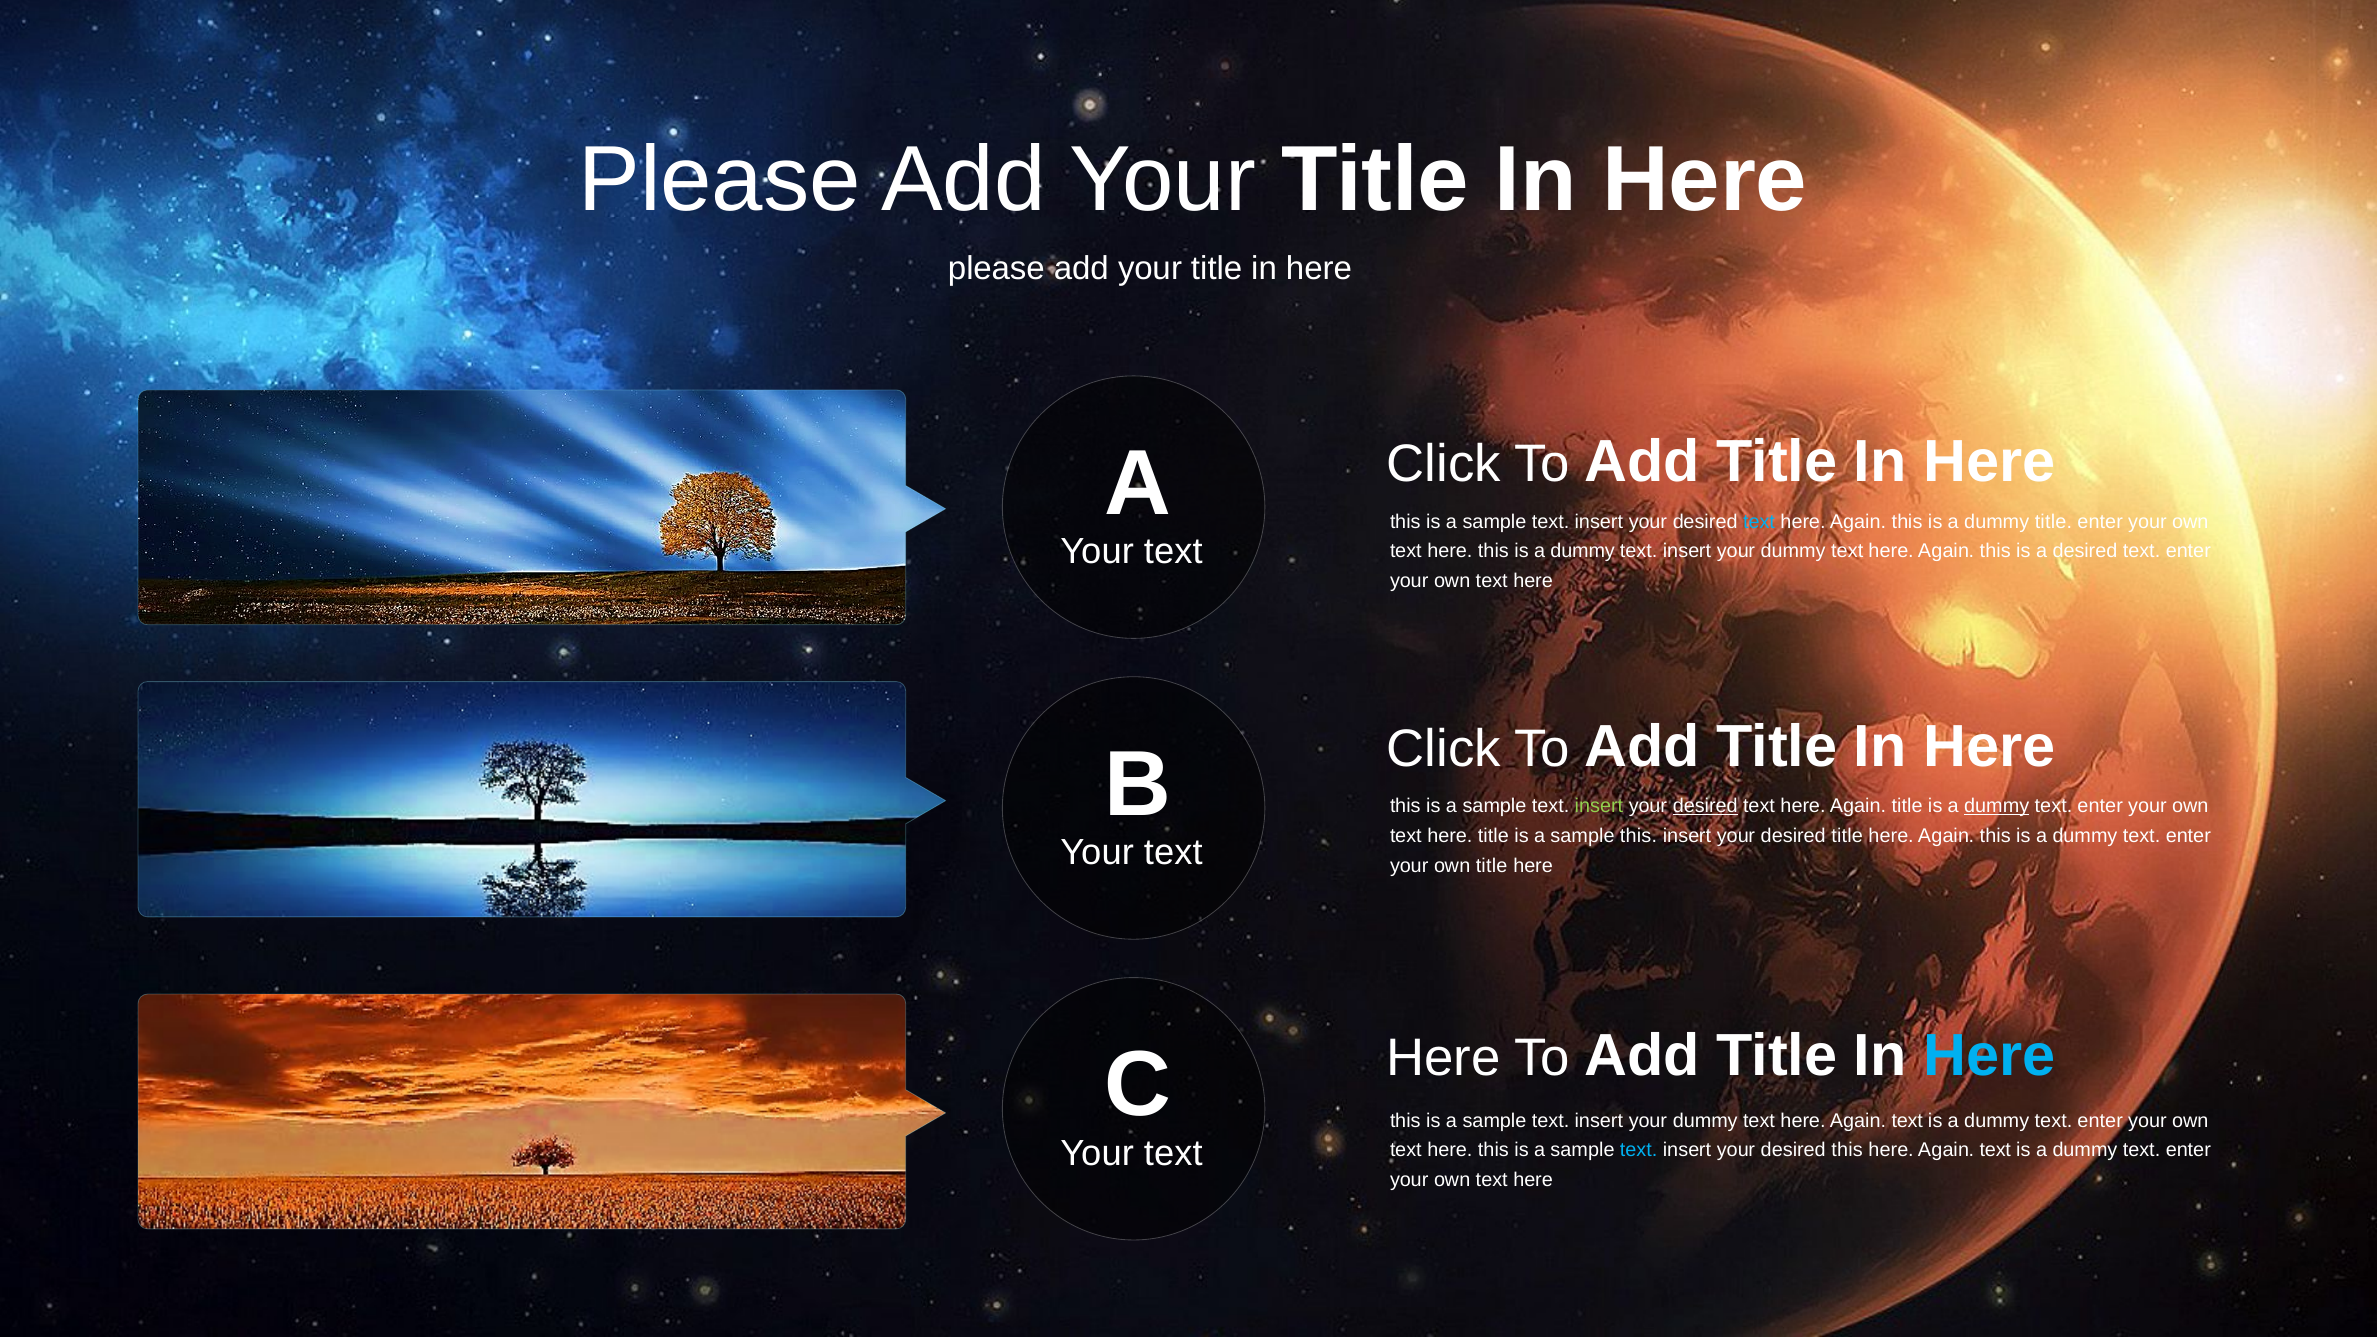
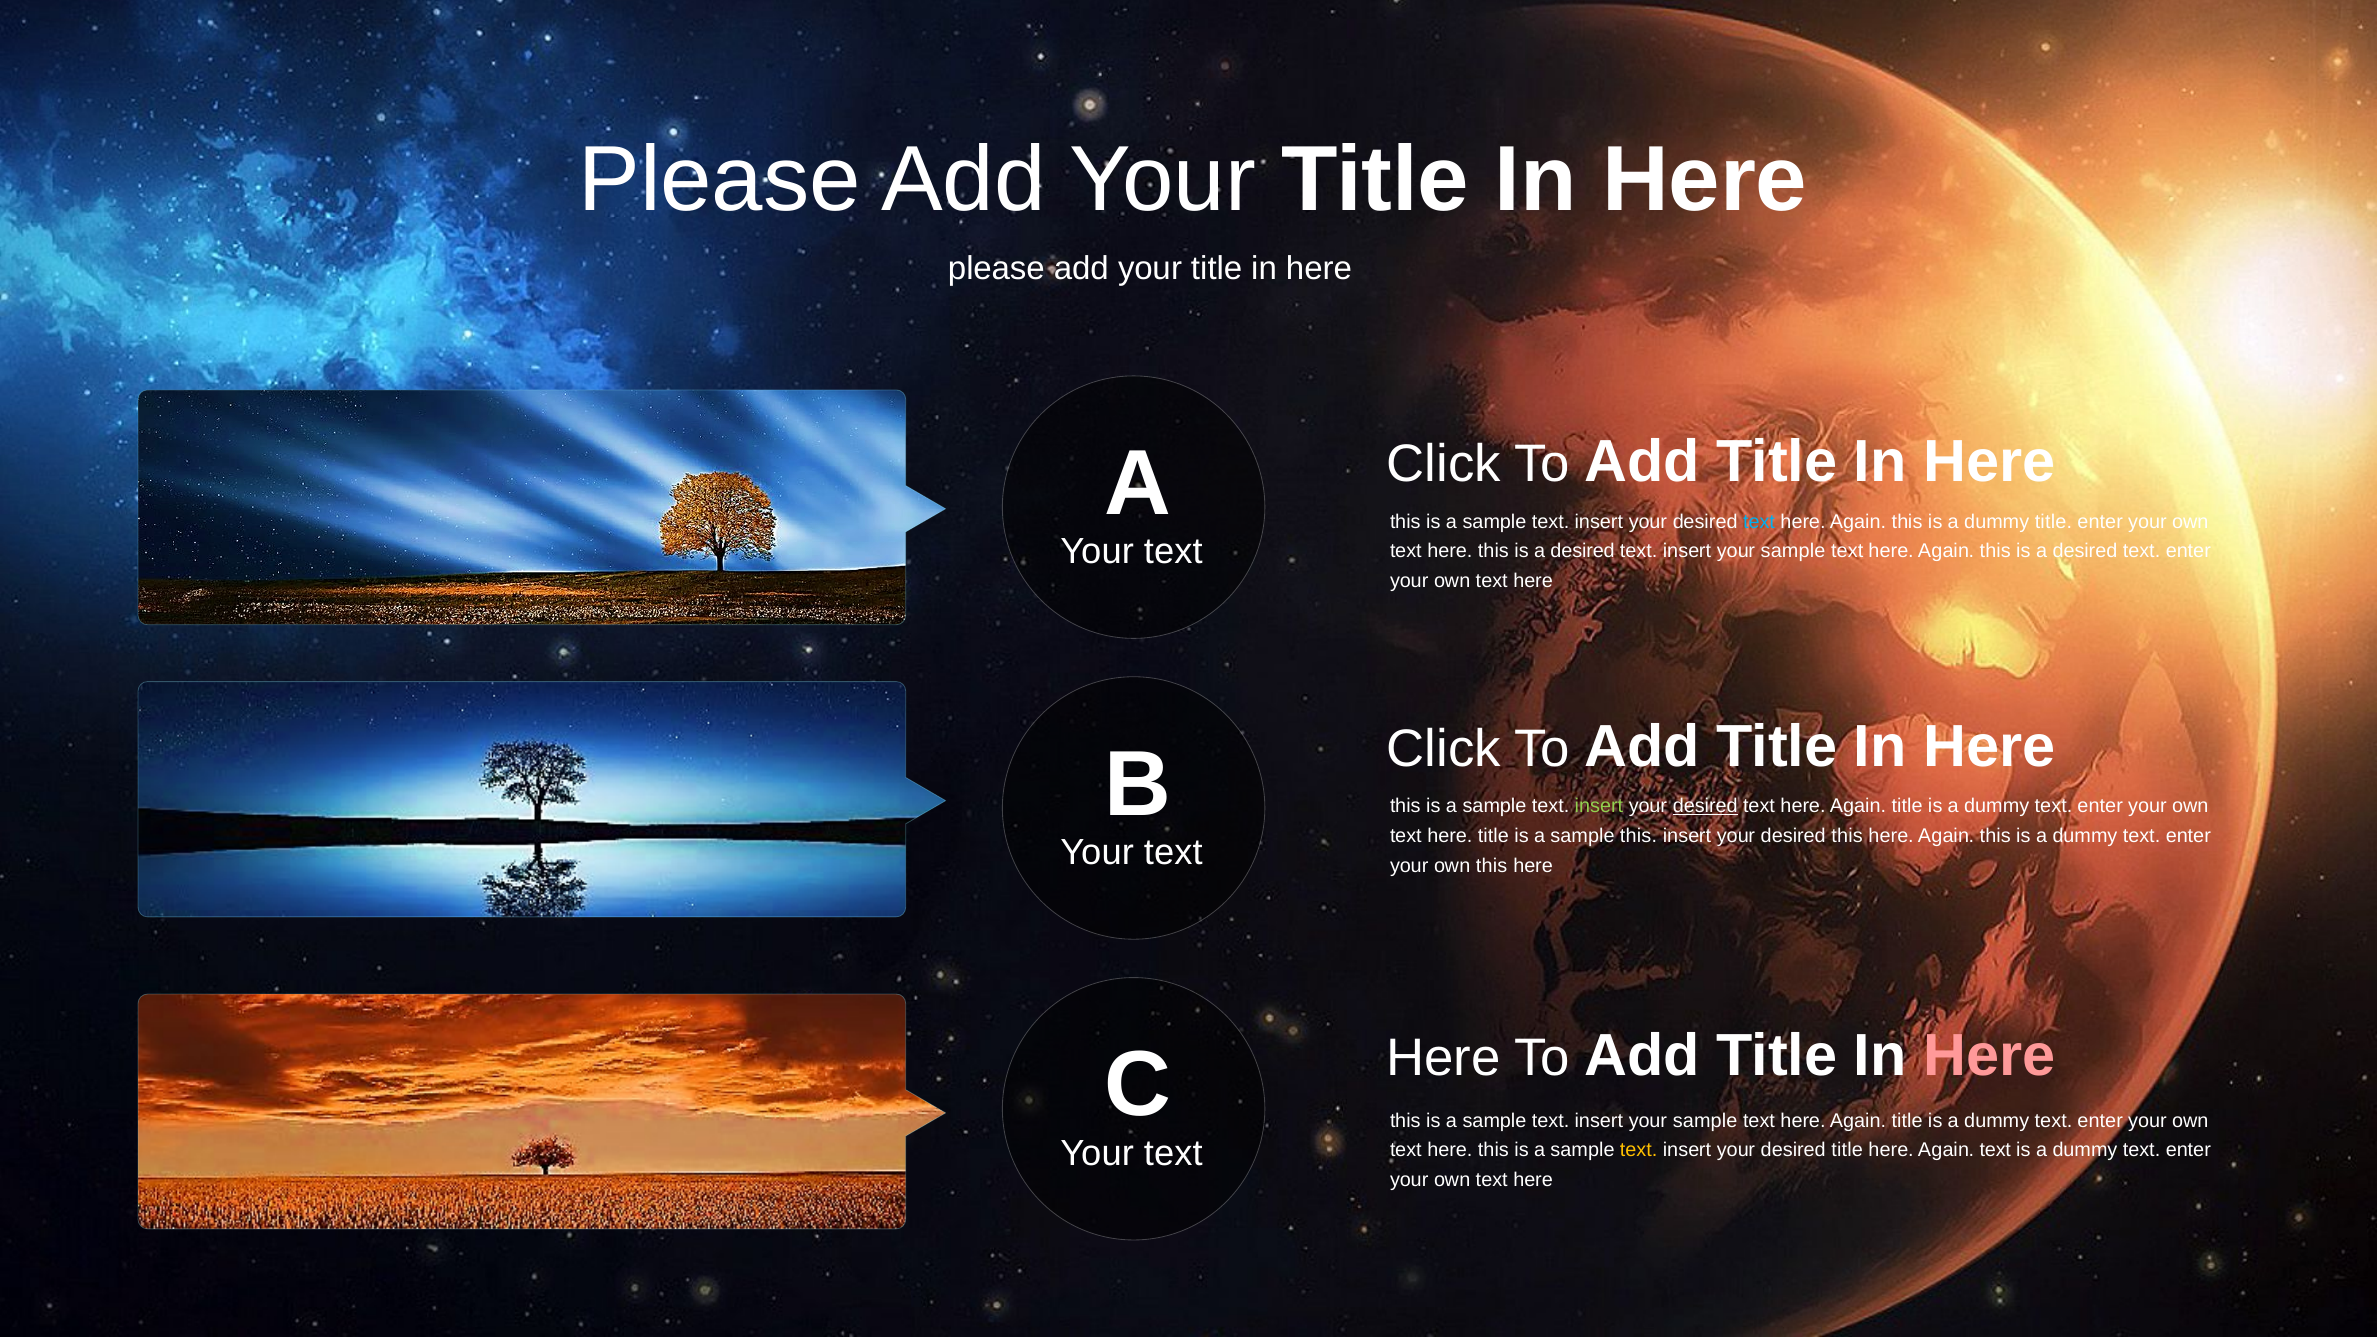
dummy at (1583, 551): dummy -> desired
dummy at (1793, 551): dummy -> sample
dummy at (1997, 806) underline: present -> none
desired title: title -> this
own title: title -> this
Here at (1989, 1056) colour: light blue -> pink
dummy at (1705, 1121): dummy -> sample
text at (1907, 1121): text -> title
text at (1639, 1150) colour: light blue -> yellow
desired this: this -> title
